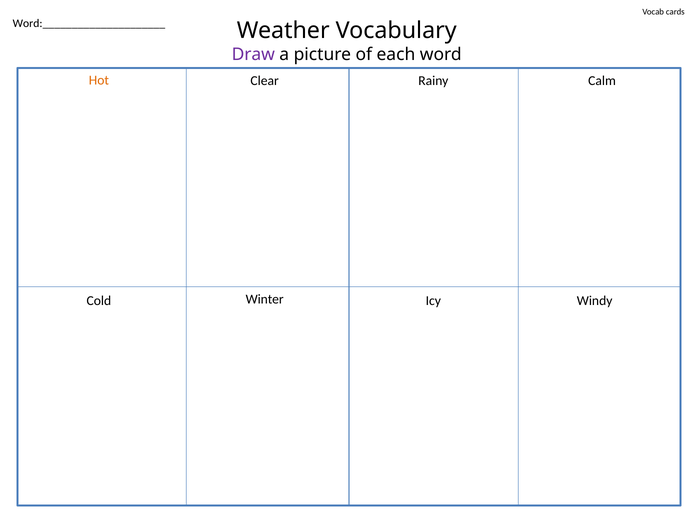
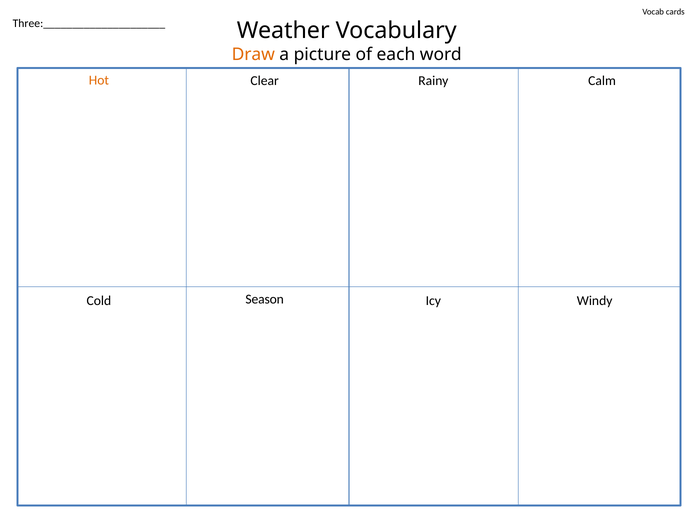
Word:_____________________: Word:_____________________ -> Three:_____________________
Draw colour: purple -> orange
Winter: Winter -> Season
